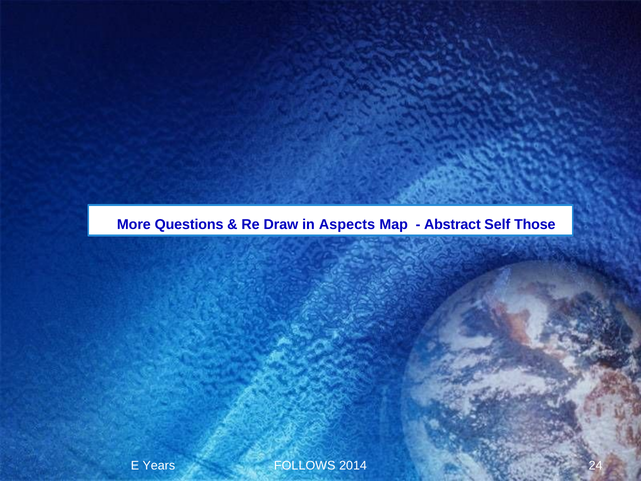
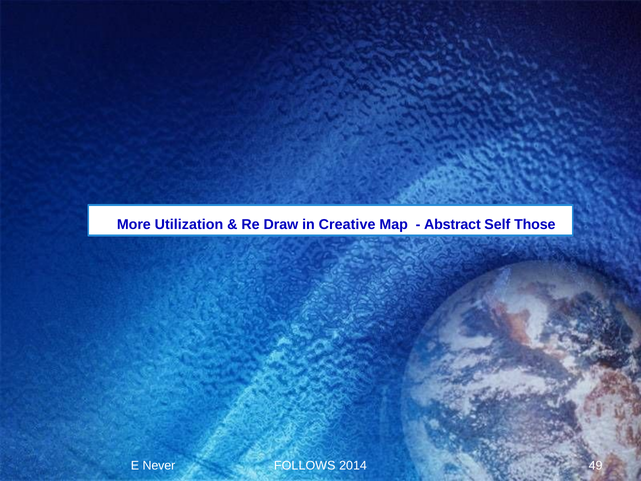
Questions: Questions -> Utilization
Aspects: Aspects -> Creative
Years: Years -> Never
24: 24 -> 49
